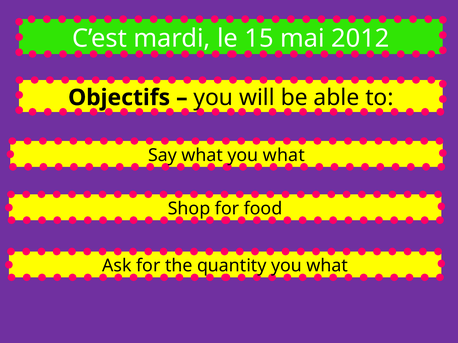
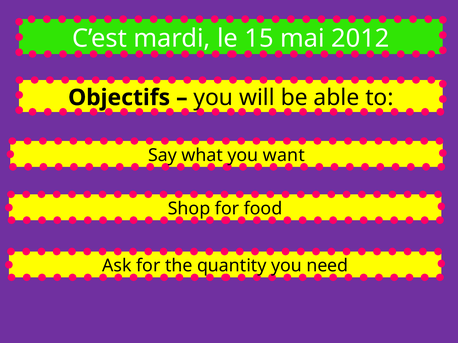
what you what: what -> want
quantity you what: what -> need
